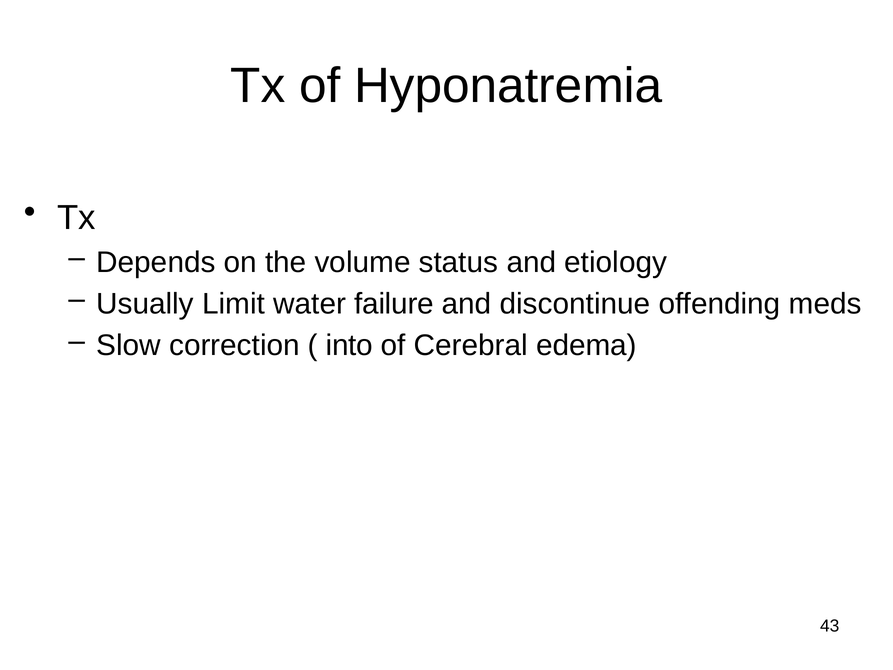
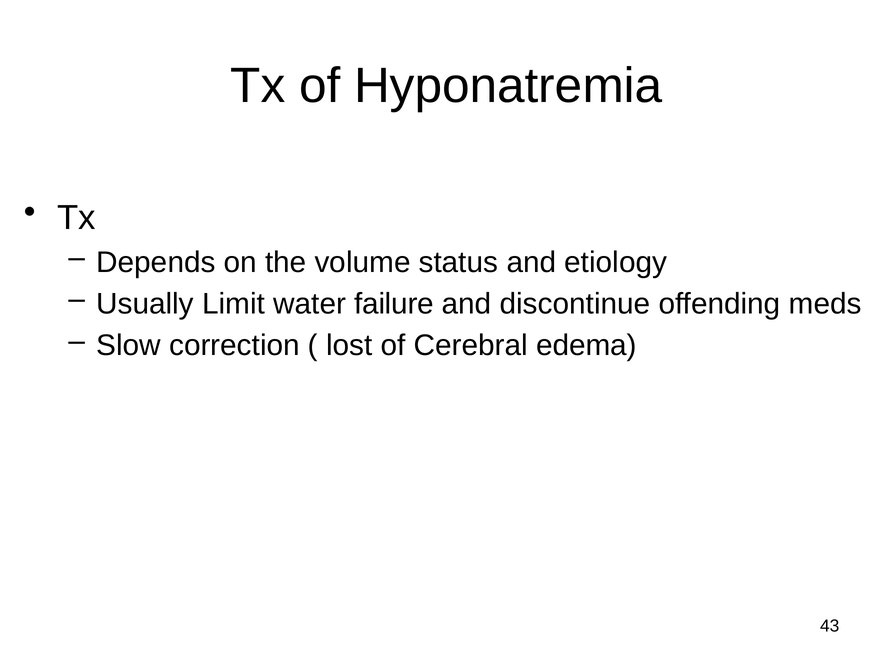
into: into -> lost
